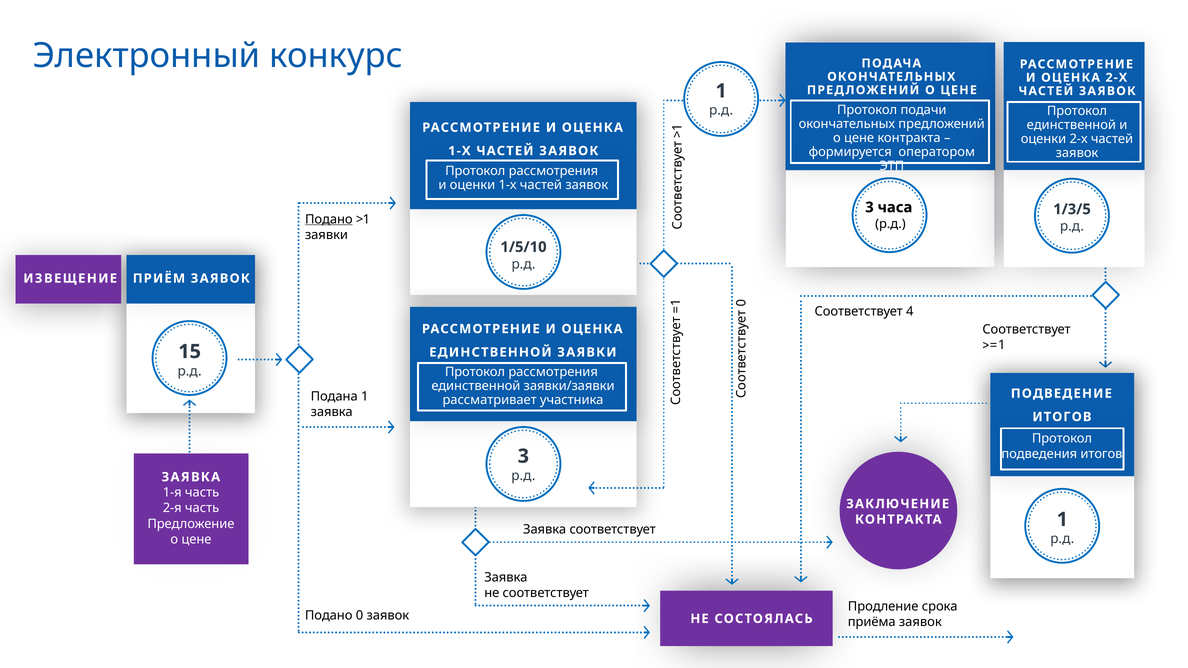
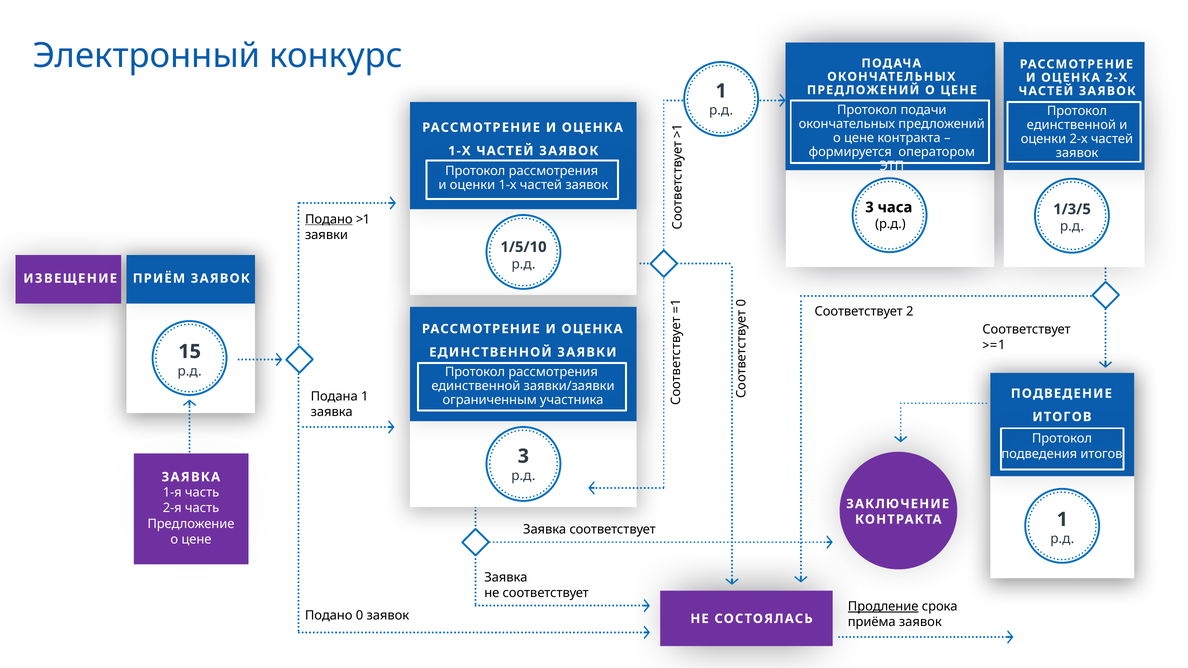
4: 4 -> 2
рассматривает: рассматривает -> ограниченным
Продление underline: none -> present
